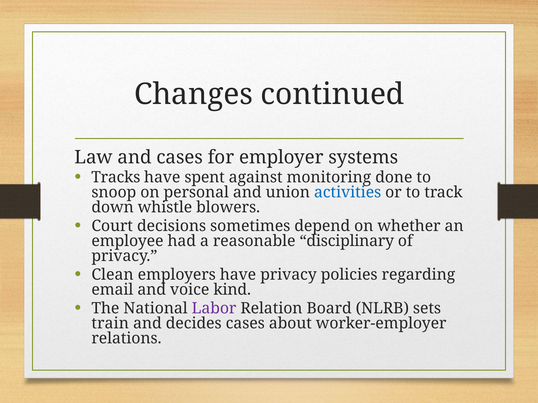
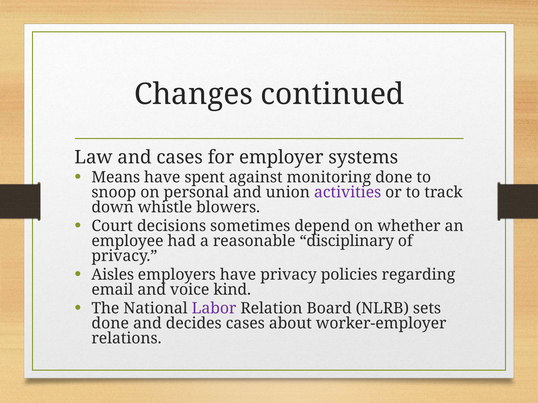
Tracks: Tracks -> Means
activities colour: blue -> purple
Clean: Clean -> Aisles
train at (110, 324): train -> done
